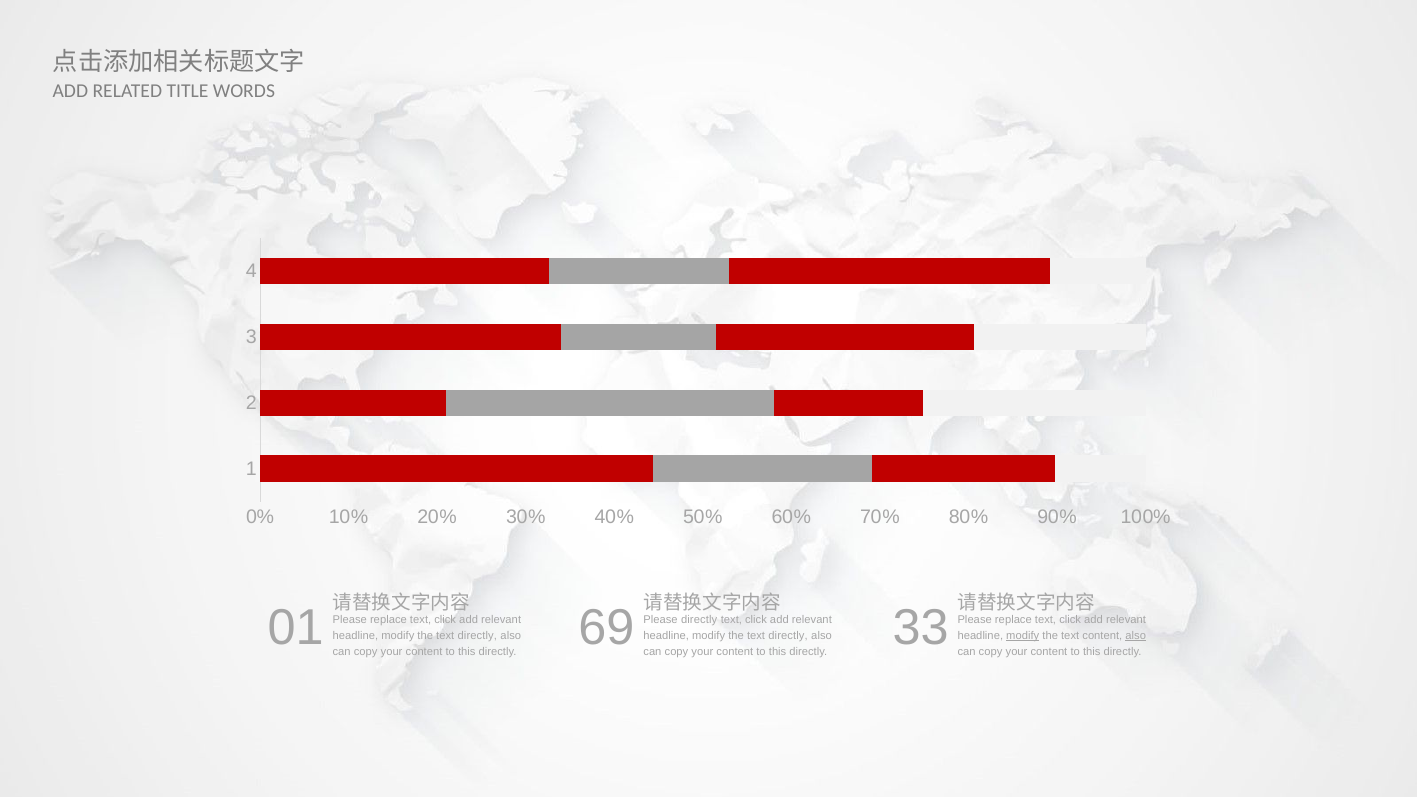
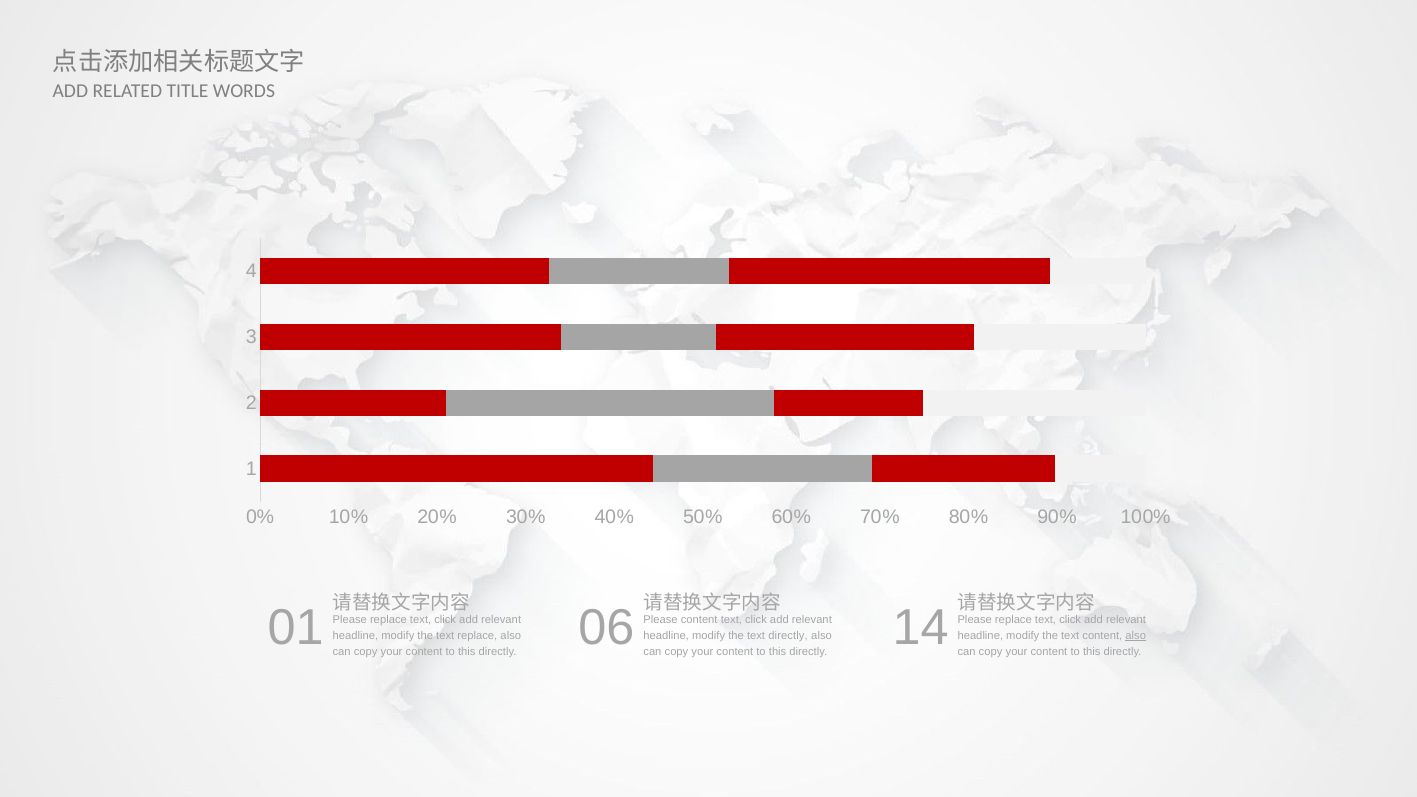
69: 69 -> 06
Please directly: directly -> content
33: 33 -> 14
directly at (477, 636): directly -> replace
modify at (1023, 636) underline: present -> none
